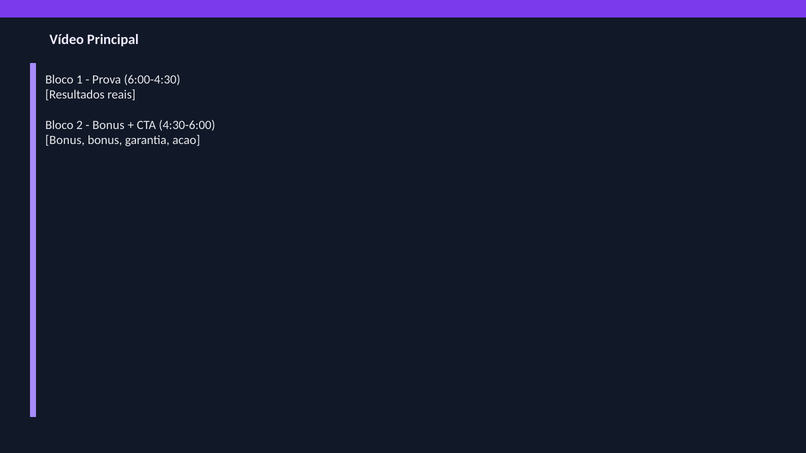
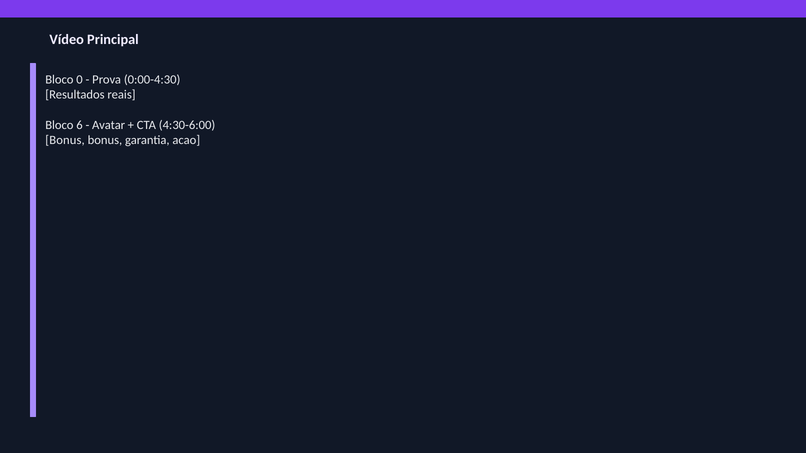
1: 1 -> 0
6:00-4:30: 6:00-4:30 -> 0:00-4:30
2: 2 -> 6
Bonus at (108, 125): Bonus -> Avatar
